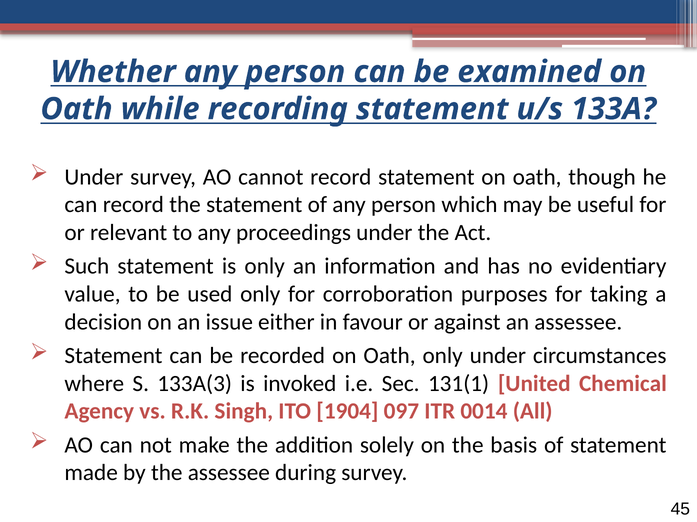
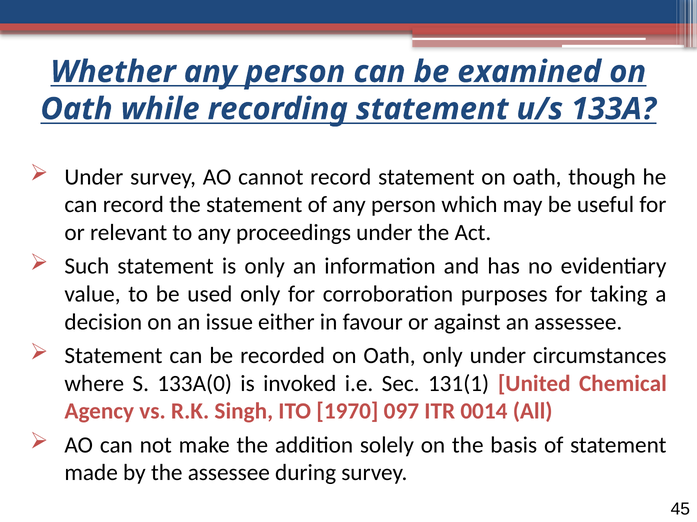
133A(3: 133A(3 -> 133A(0
1904: 1904 -> 1970
